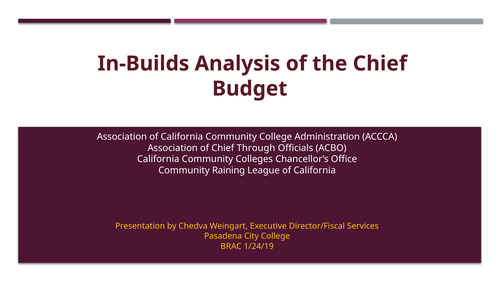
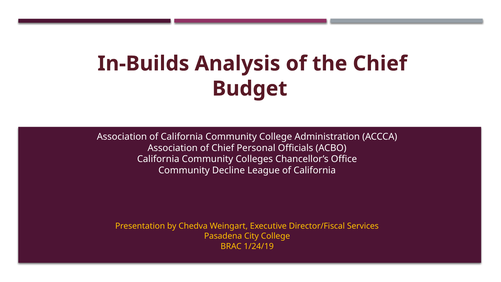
Through: Through -> Personal
Raining: Raining -> Decline
